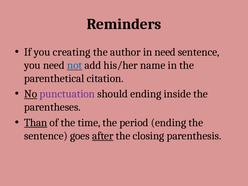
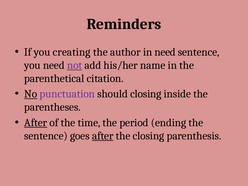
not colour: blue -> purple
should ending: ending -> closing
Than at (36, 123): Than -> After
